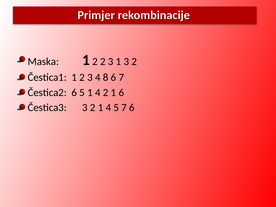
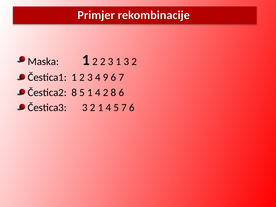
8: 8 -> 9
Čestica2 6: 6 -> 8
4 2 1: 1 -> 8
